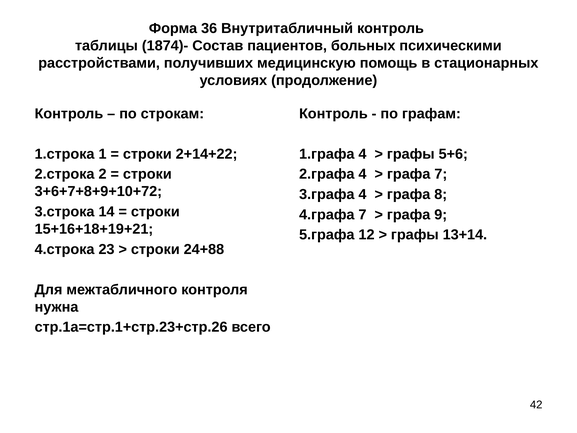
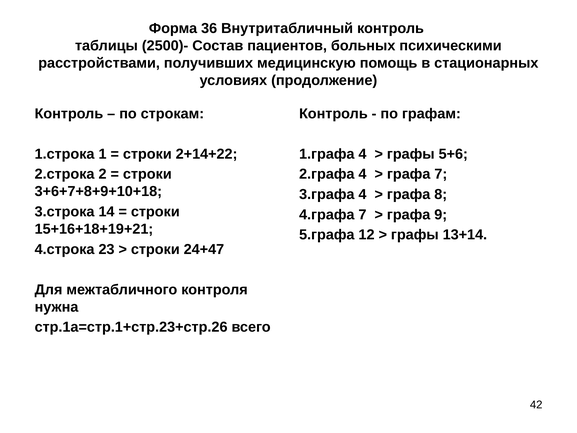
1874)-: 1874)- -> 2500)-
3+6+7+8+9+10+72: 3+6+7+8+9+10+72 -> 3+6+7+8+9+10+18
24+88: 24+88 -> 24+47
